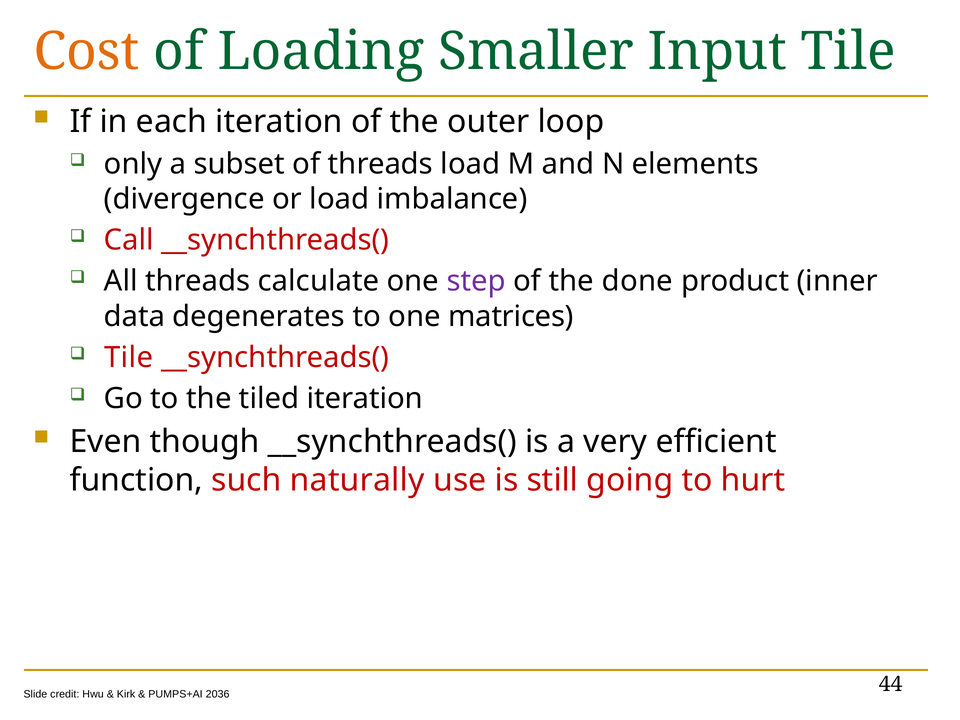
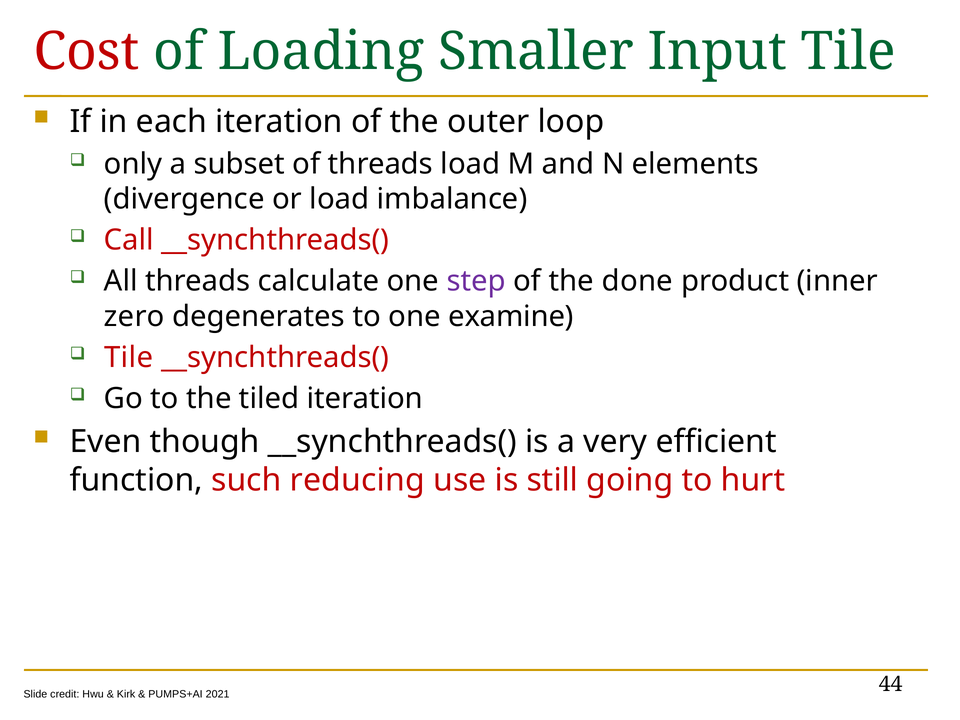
Cost colour: orange -> red
data: data -> zero
matrices: matrices -> examine
naturally: naturally -> reducing
2036: 2036 -> 2021
